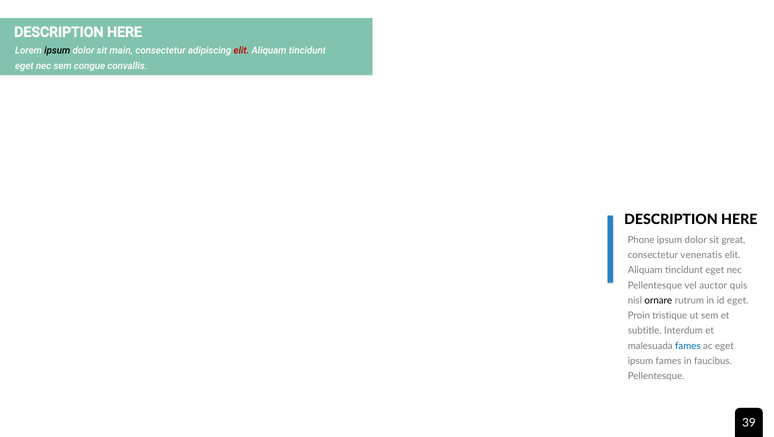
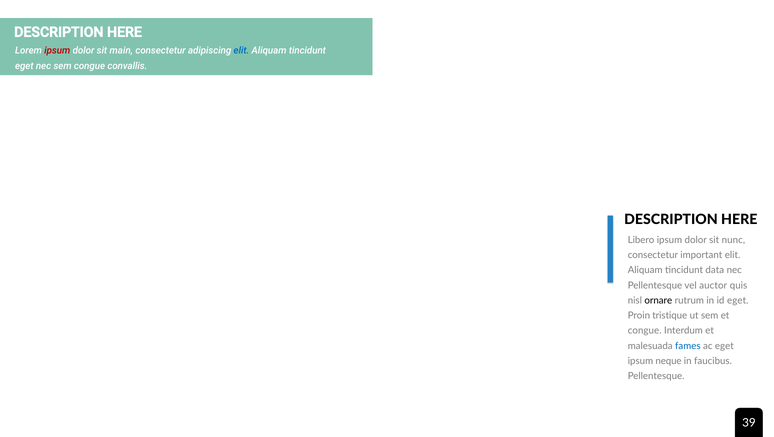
ipsum at (57, 51) colour: black -> red
elit at (241, 51) colour: red -> blue
Phone: Phone -> Libero
great: great -> nunc
venenatis: venenatis -> important
eget at (715, 270): eget -> data
subtitle at (645, 330): subtitle -> congue
ipsum fames: fames -> neque
